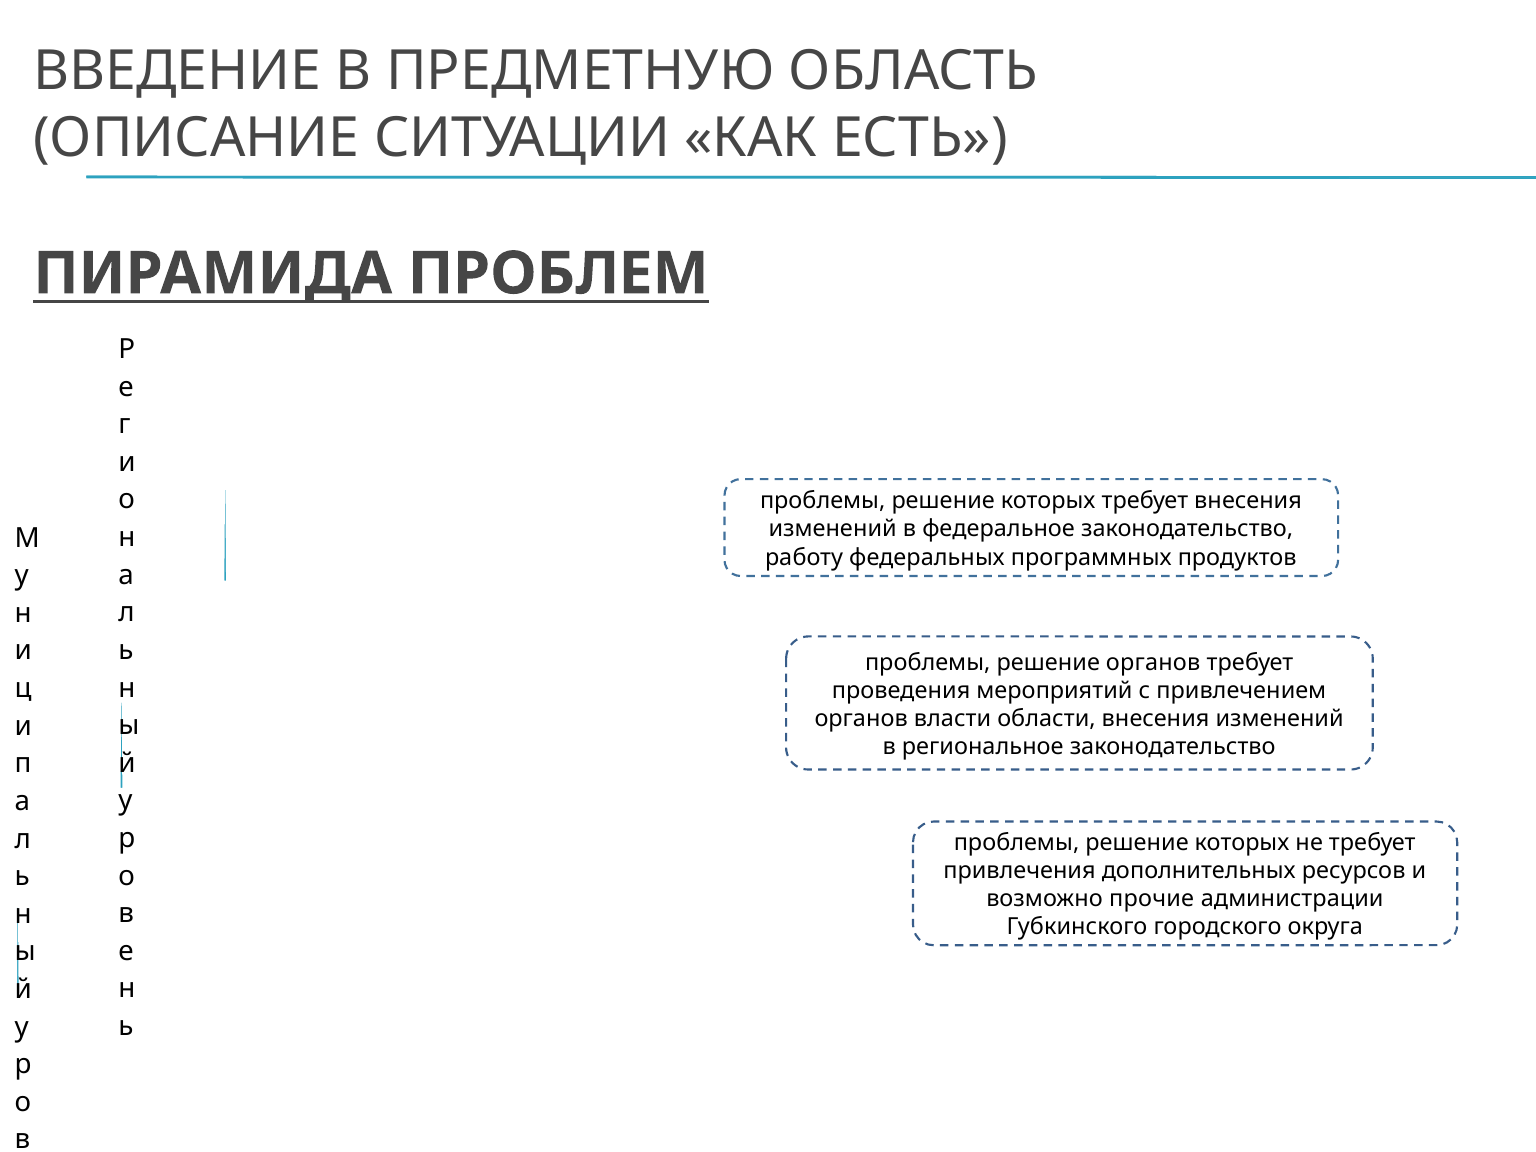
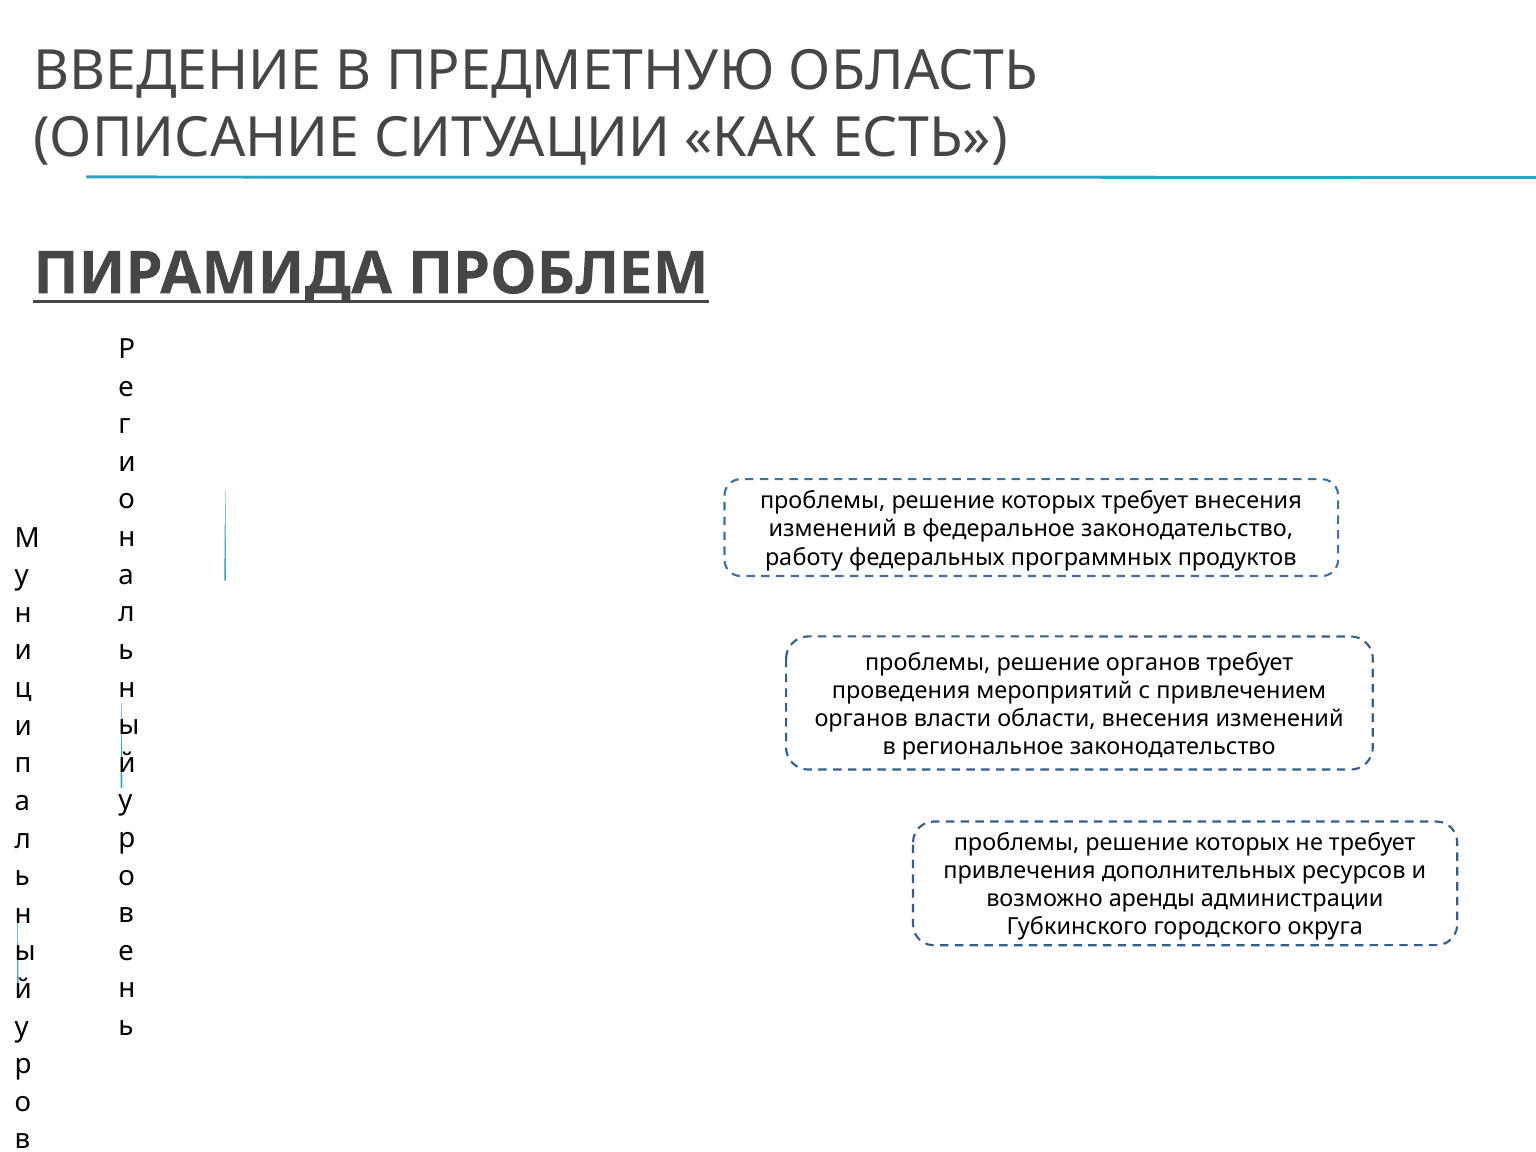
прочие: прочие -> аренды
